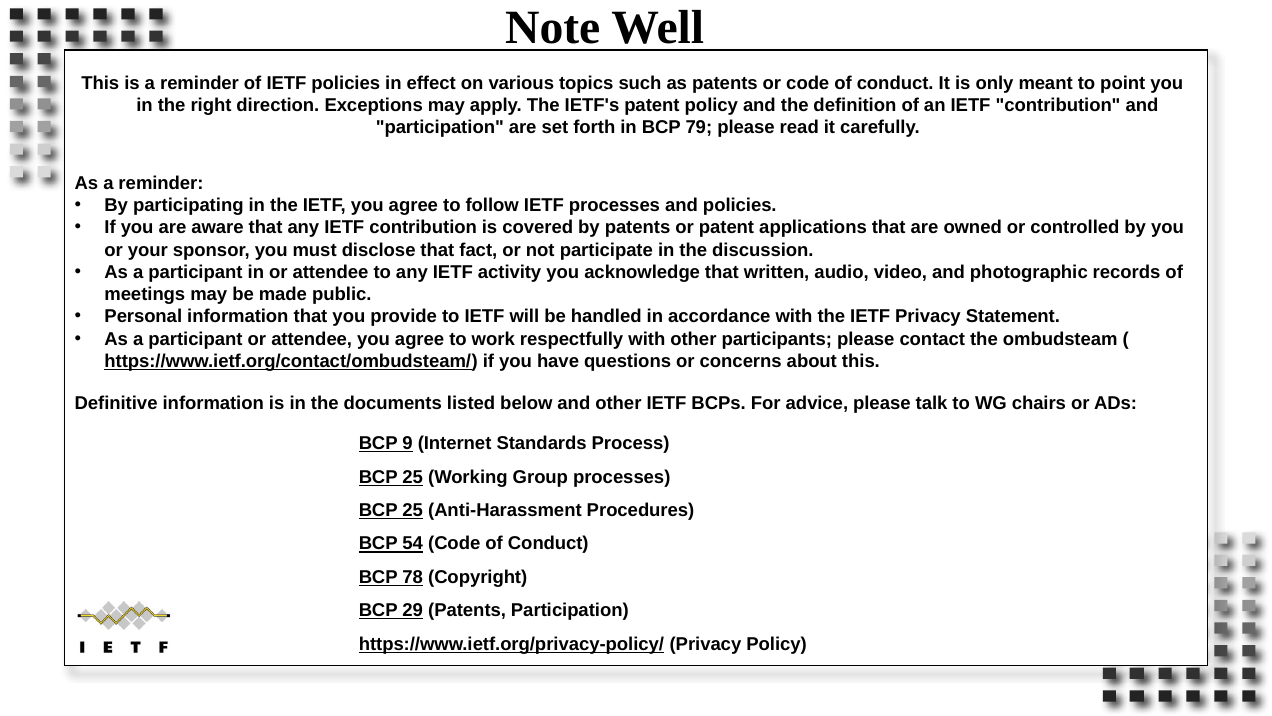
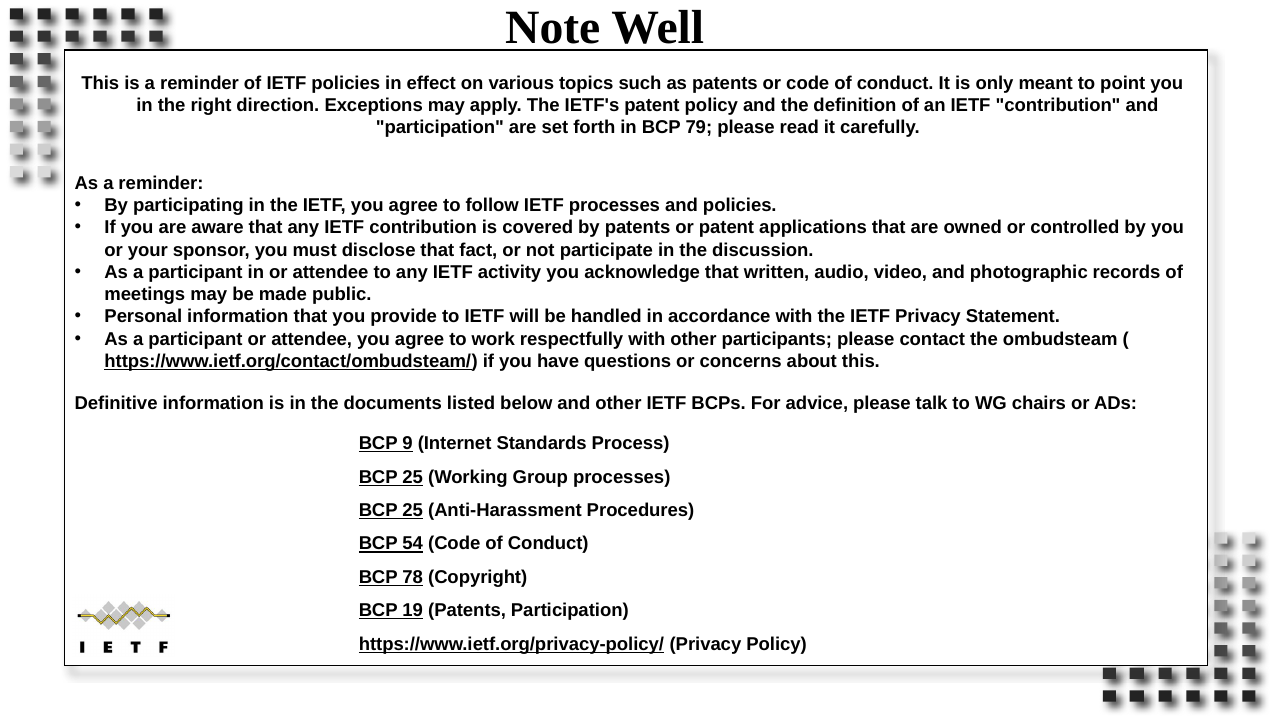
29: 29 -> 19
